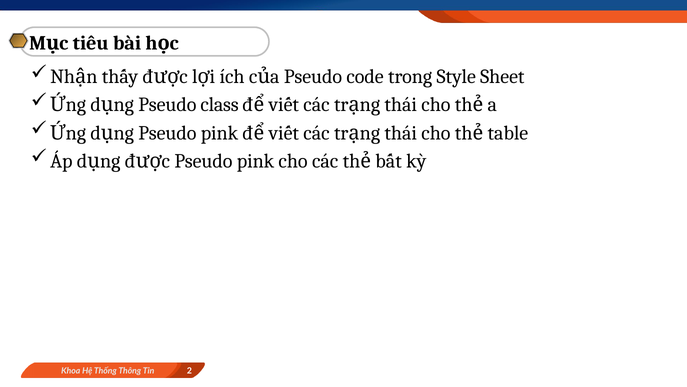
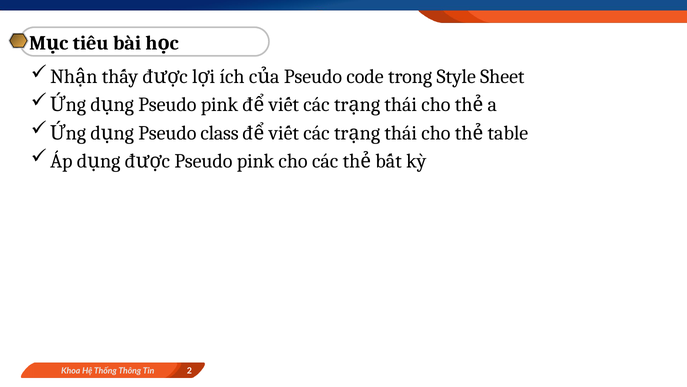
class at (220, 105): class -> pink
pink at (219, 133): pink -> class
